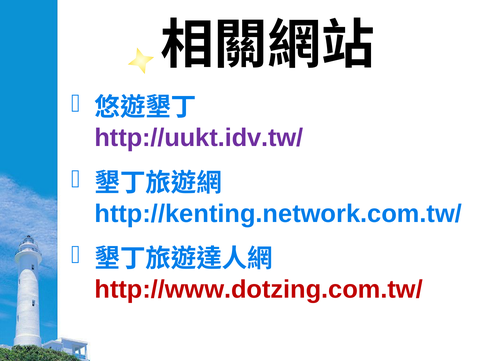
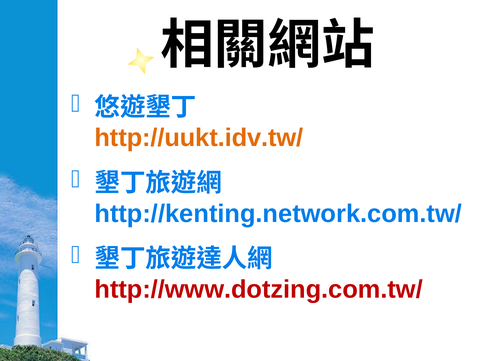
http://uukt.idv.tw/ colour: purple -> orange
